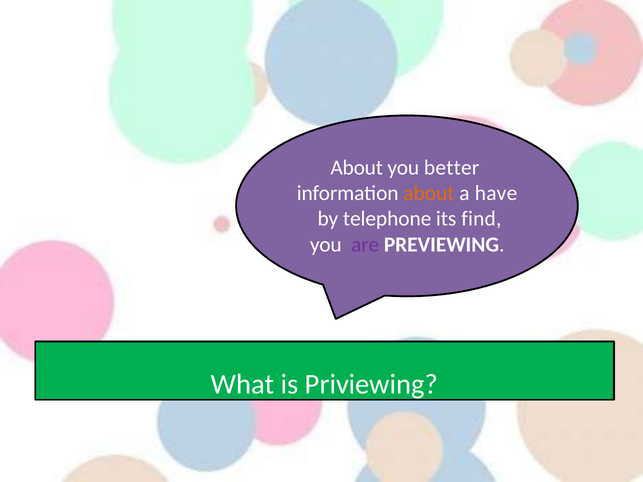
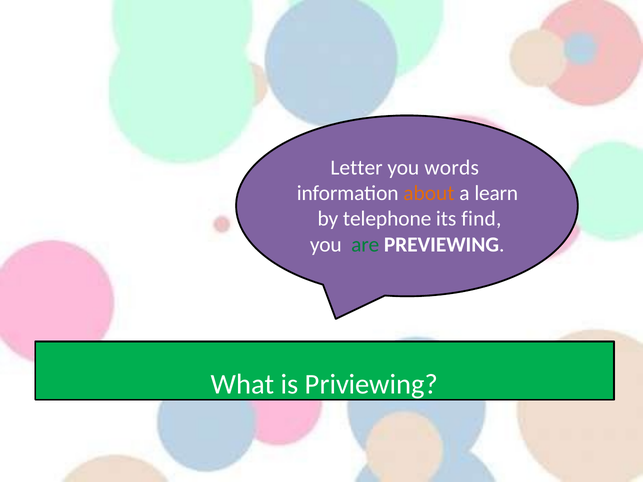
About at (357, 168): About -> Letter
better: better -> words
have: have -> learn
are colour: purple -> green
